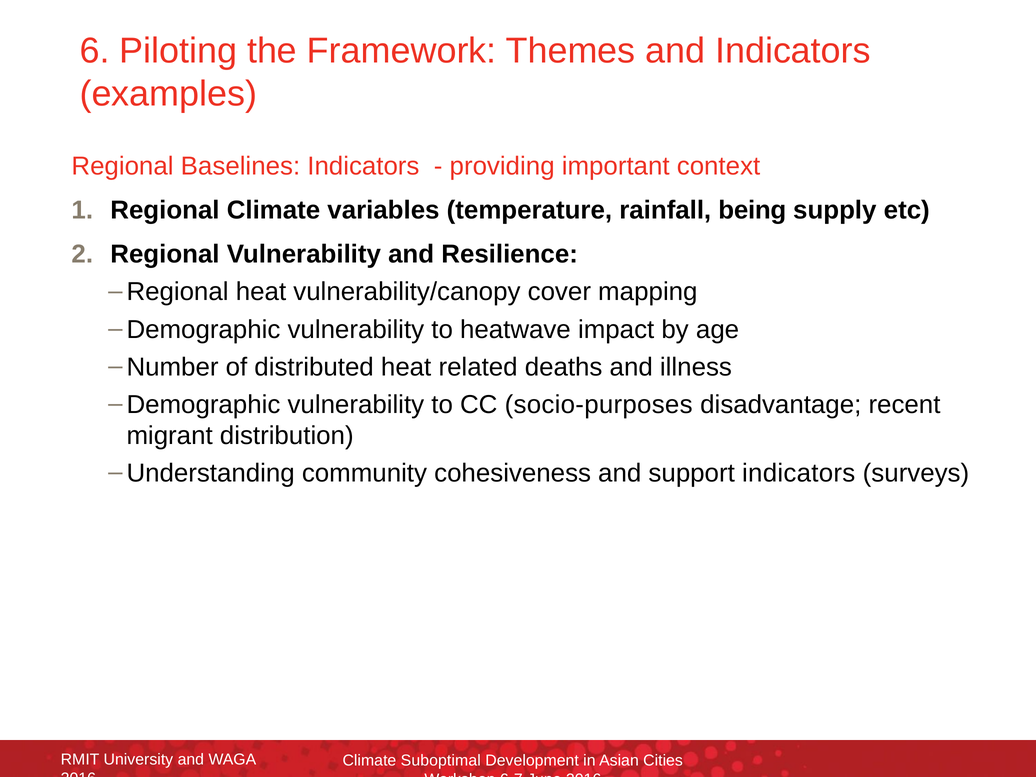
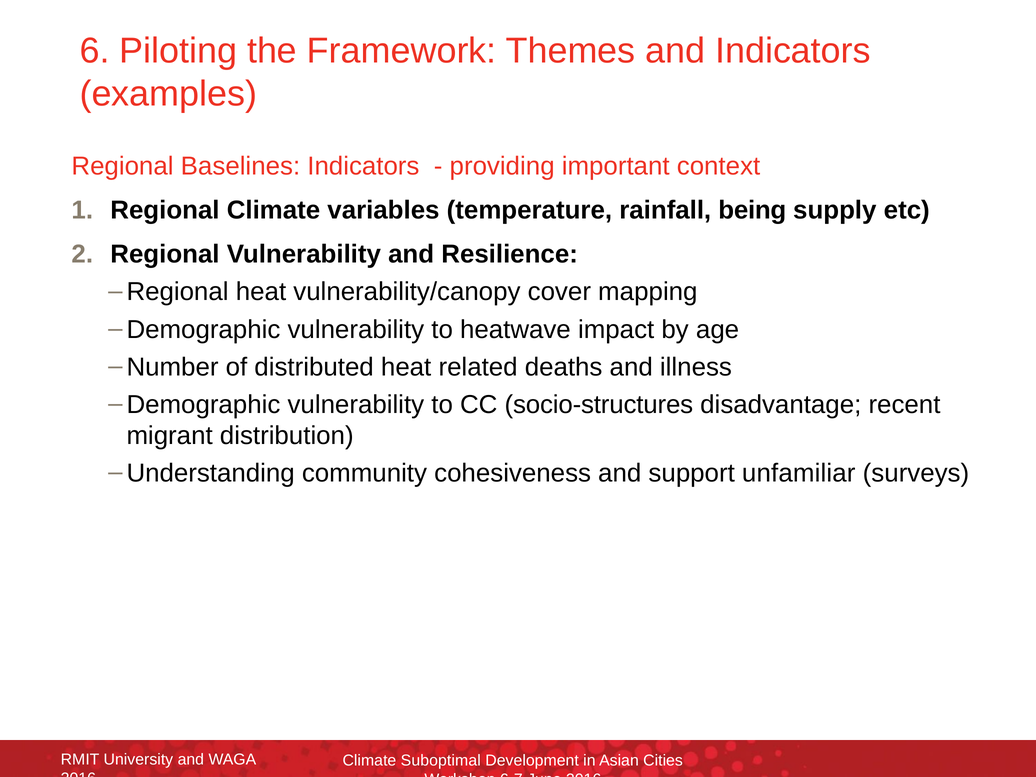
socio-purposes: socio-purposes -> socio-structures
support indicators: indicators -> unfamiliar
